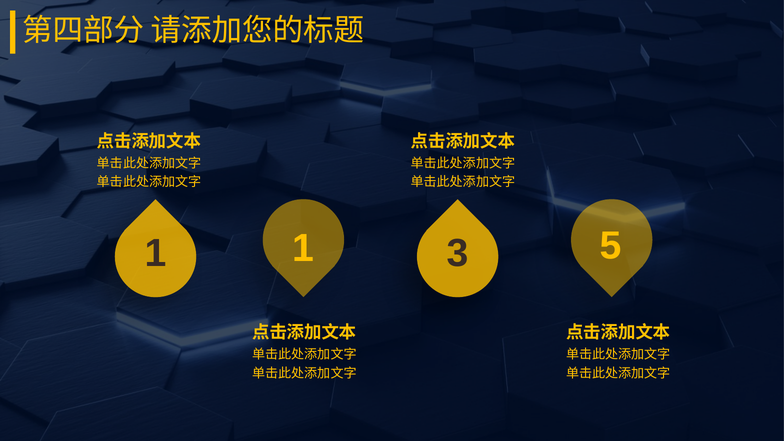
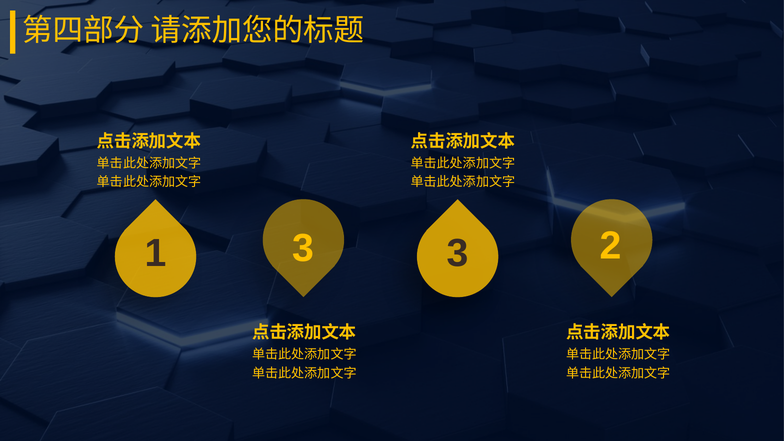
1 1: 1 -> 3
5: 5 -> 2
